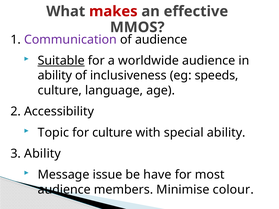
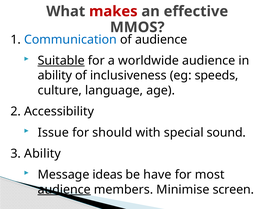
Communication colour: purple -> blue
Topic: Topic -> Issue
for culture: culture -> should
special ability: ability -> sound
issue: issue -> ideas
audience at (64, 190) underline: none -> present
colour: colour -> screen
